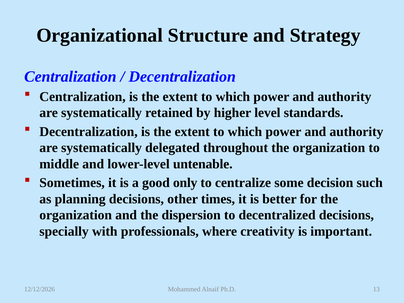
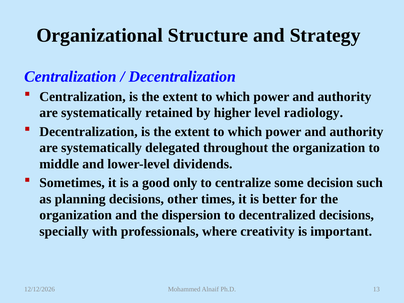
standards: standards -> radiology
untenable: untenable -> dividends
